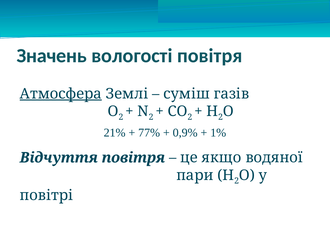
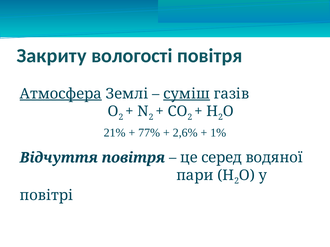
Значень: Значень -> Закриту
суміш underline: none -> present
0,9%: 0,9% -> 2,6%
якщо: якщо -> серед
